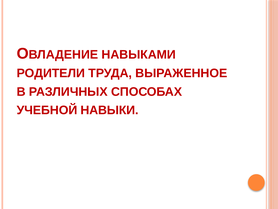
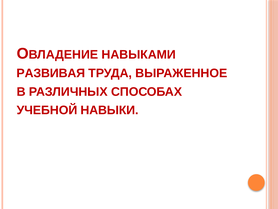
РОДИТЕЛИ: РОДИТЕЛИ -> РАЗВИВАЯ
